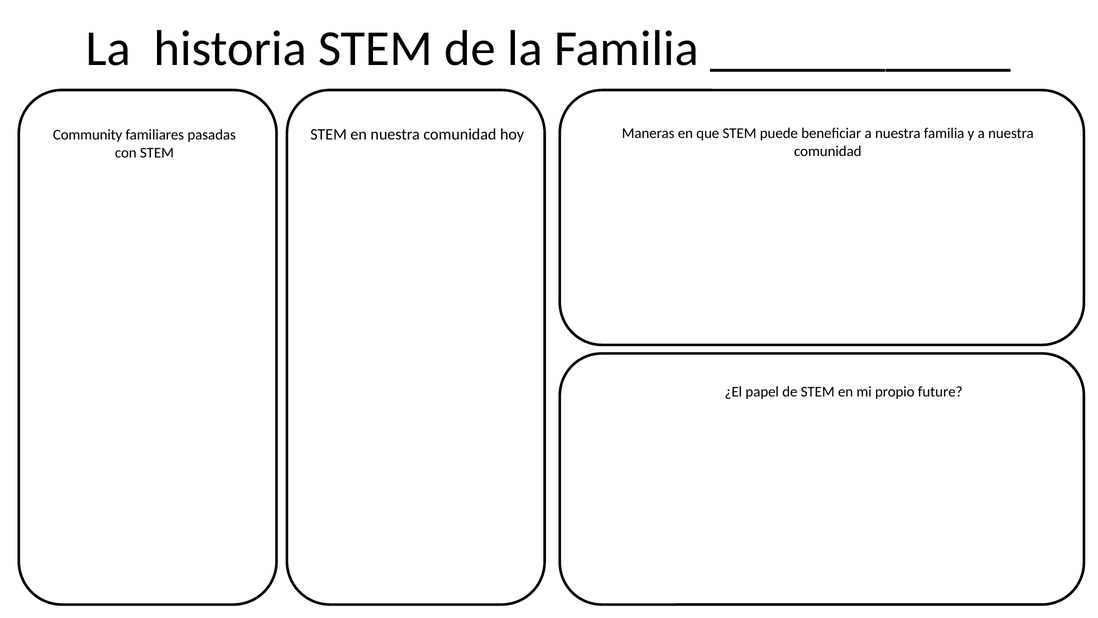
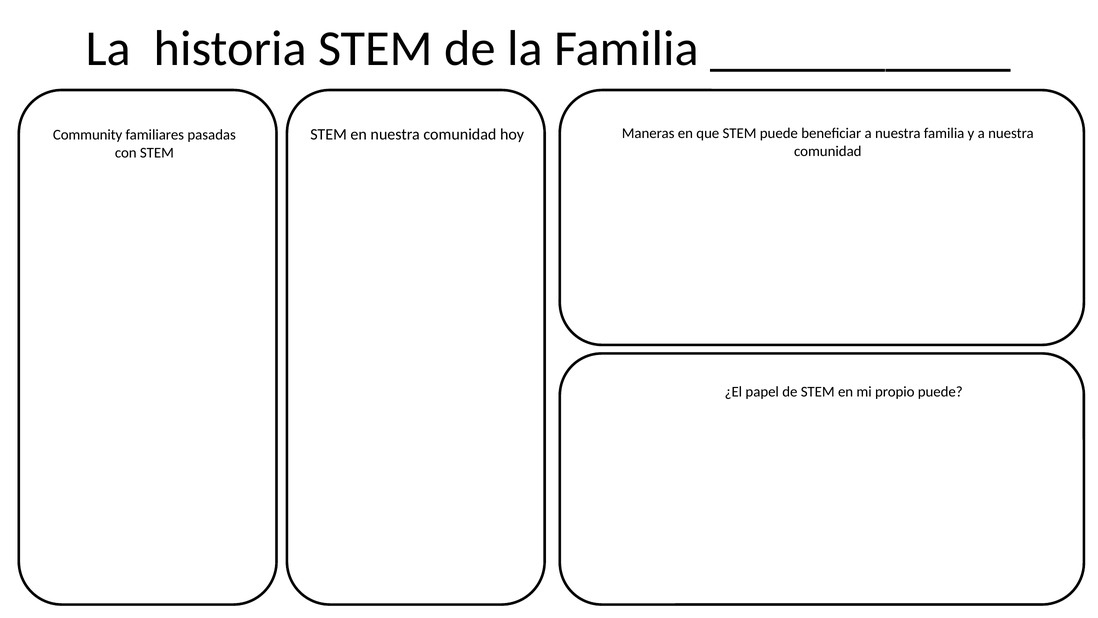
propio future: future -> puede
